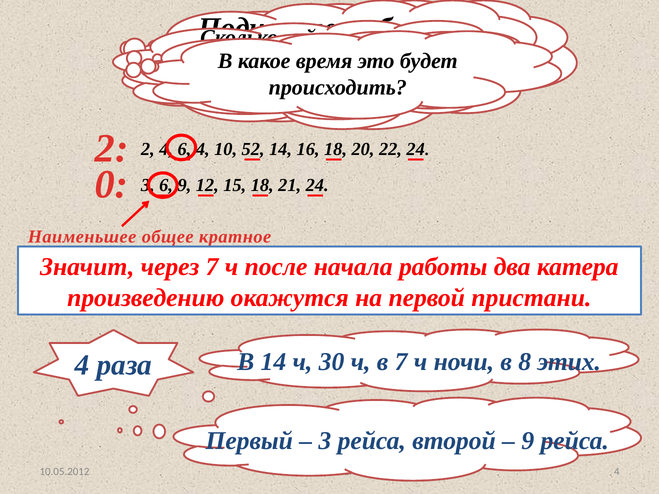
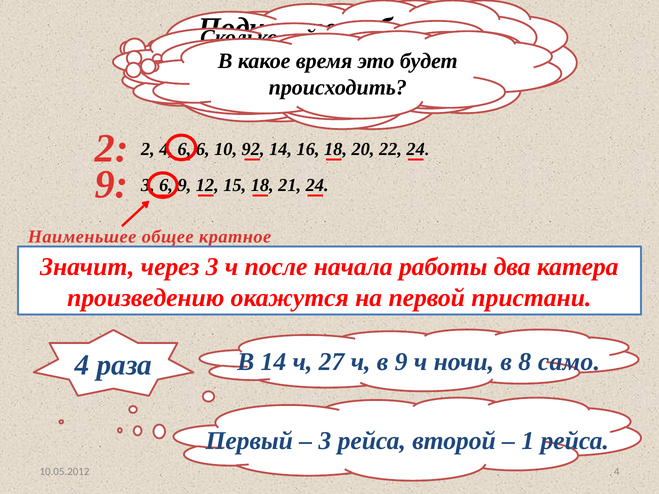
4 at (203, 149): 4 -> 6
52: 52 -> 92
0 at (111, 185): 0 -> 9
через 7: 7 -> 3
30: 30 -> 27
в 7: 7 -> 9
этих: этих -> само
9 at (528, 441): 9 -> 1
